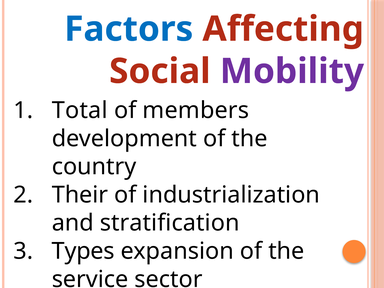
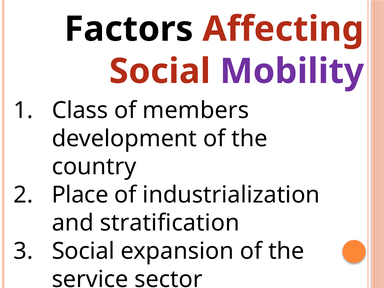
Factors colour: blue -> black
Total: Total -> Class
Their: Their -> Place
Types at (83, 251): Types -> Social
